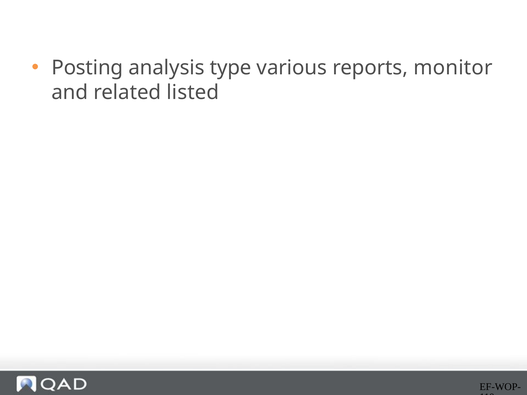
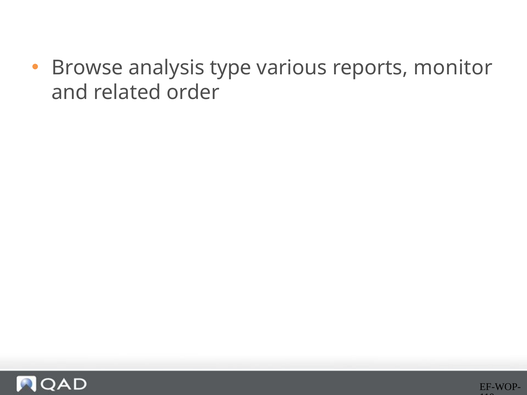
Posting: Posting -> Browse
listed: listed -> order
